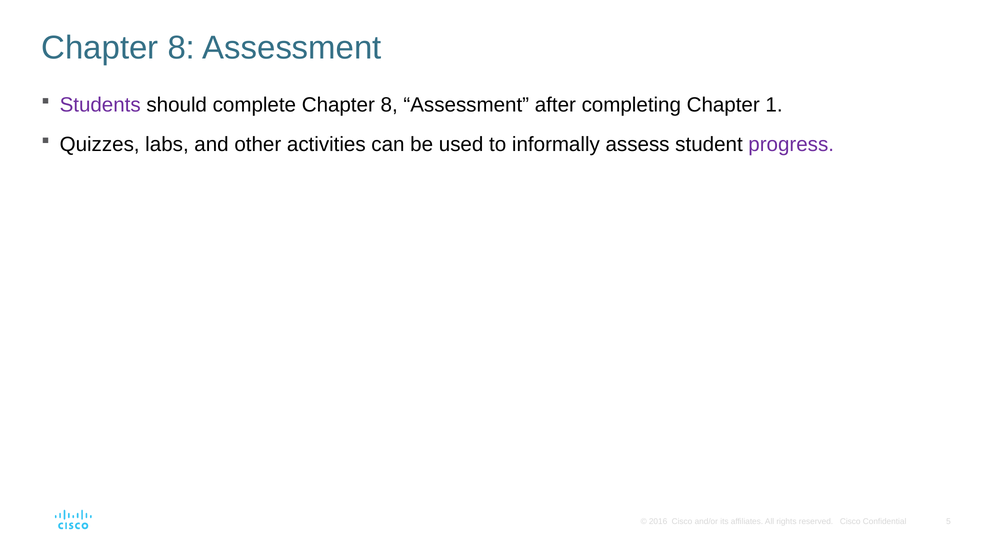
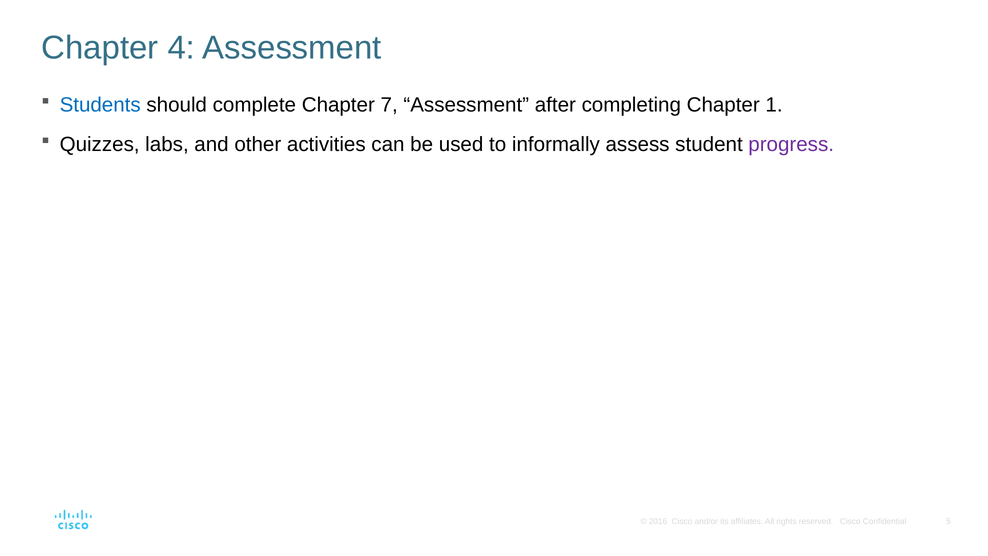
8 at (181, 48): 8 -> 4
Students colour: purple -> blue
complete Chapter 8: 8 -> 7
